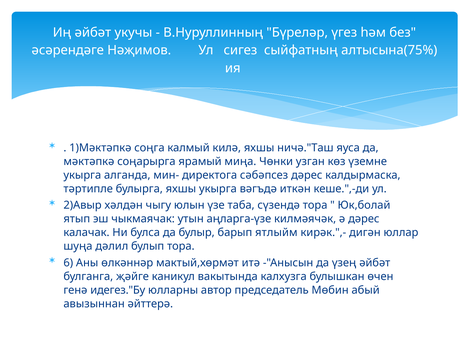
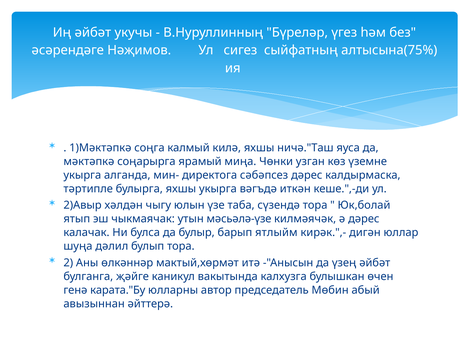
аңларга-үзе: аңларга-үзе -> мәсьәлә-үзе
6: 6 -> 2
идегез."Бу: идегез."Бу -> карата."Бу
